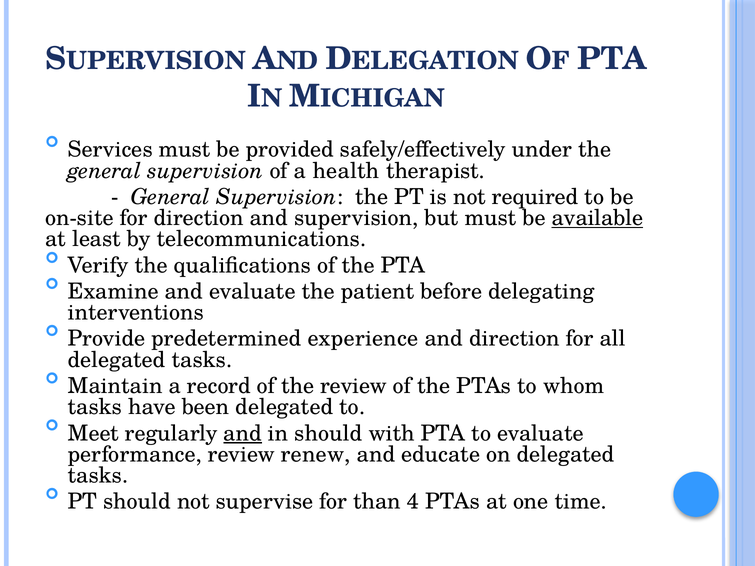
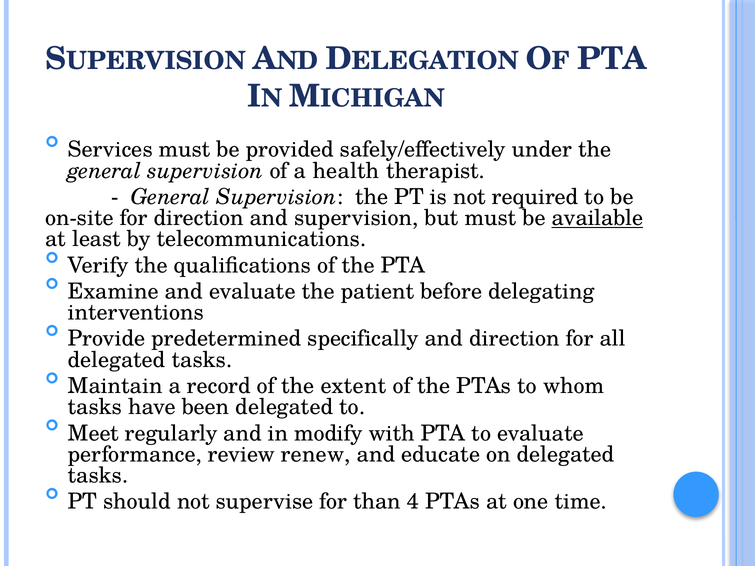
experience: experience -> specifically
the review: review -> extent
and at (243, 433) underline: present -> none
in should: should -> modify
